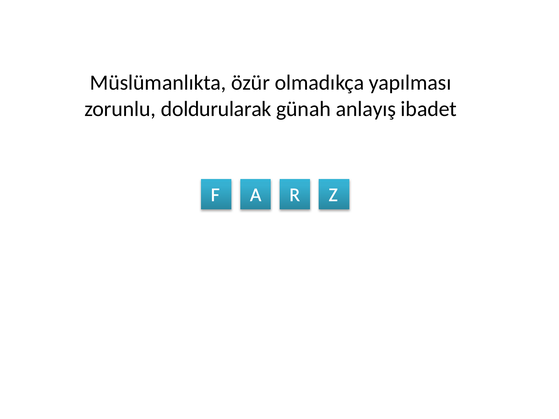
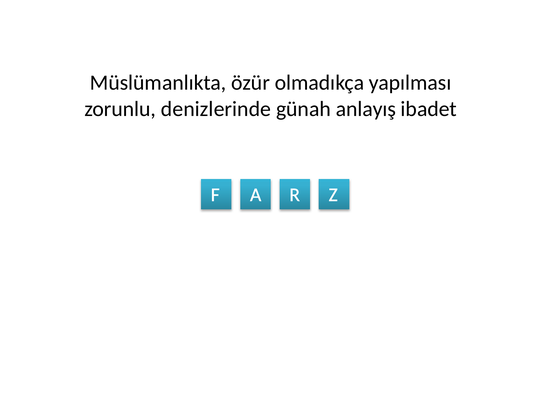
doldurularak: doldurularak -> denizlerinde
